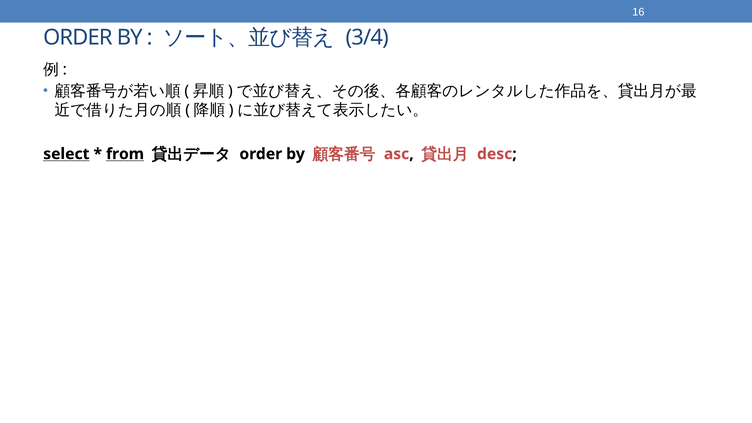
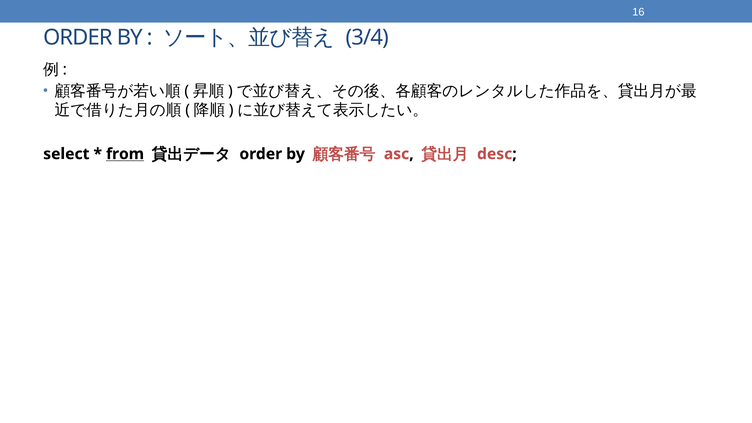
select underline: present -> none
